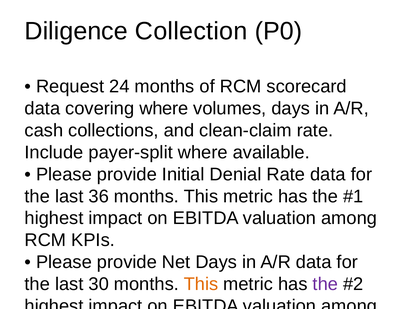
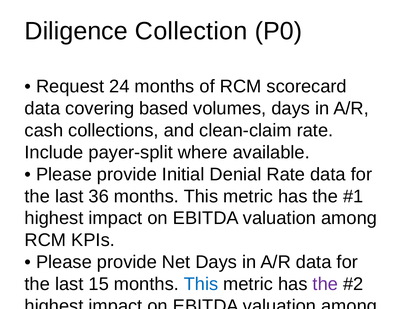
covering where: where -> based
30: 30 -> 15
This at (201, 284) colour: orange -> blue
